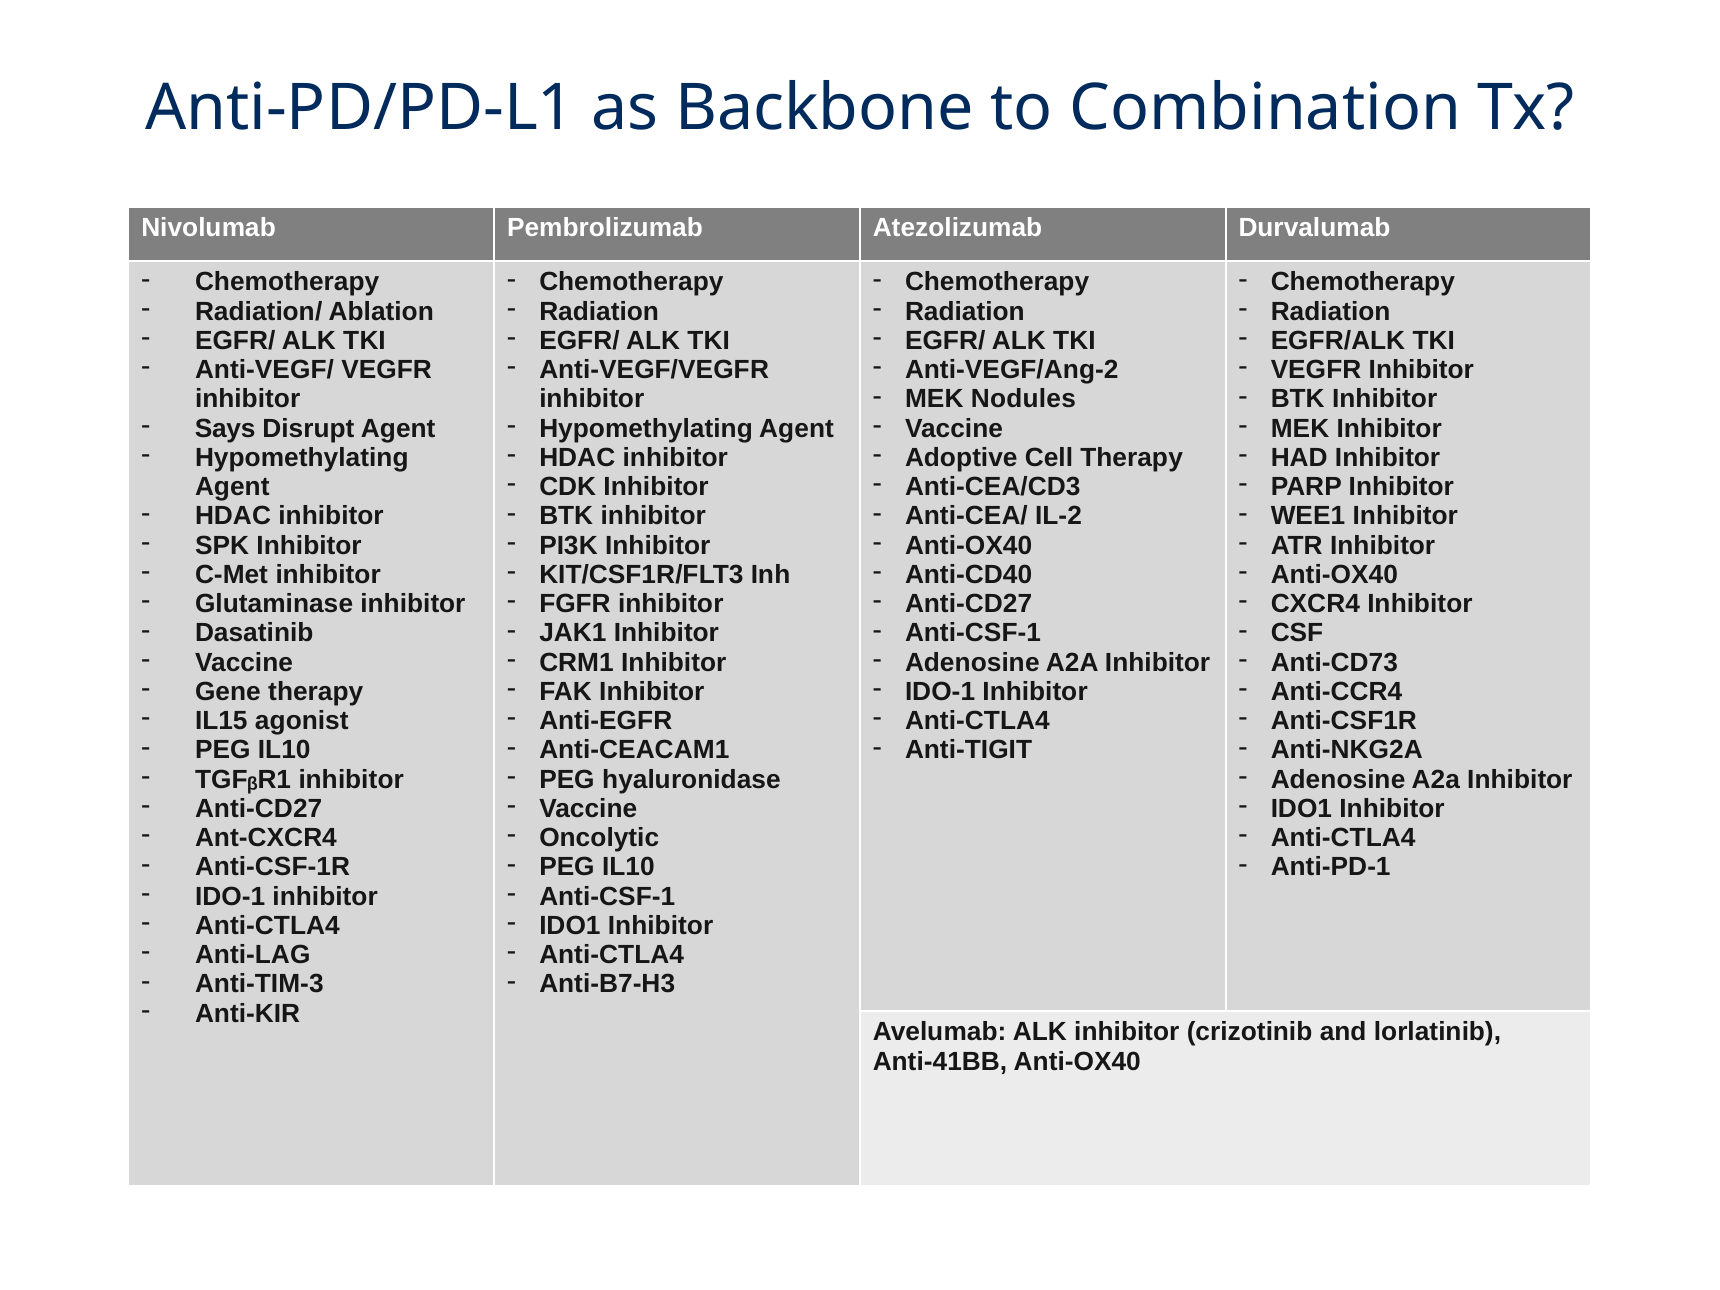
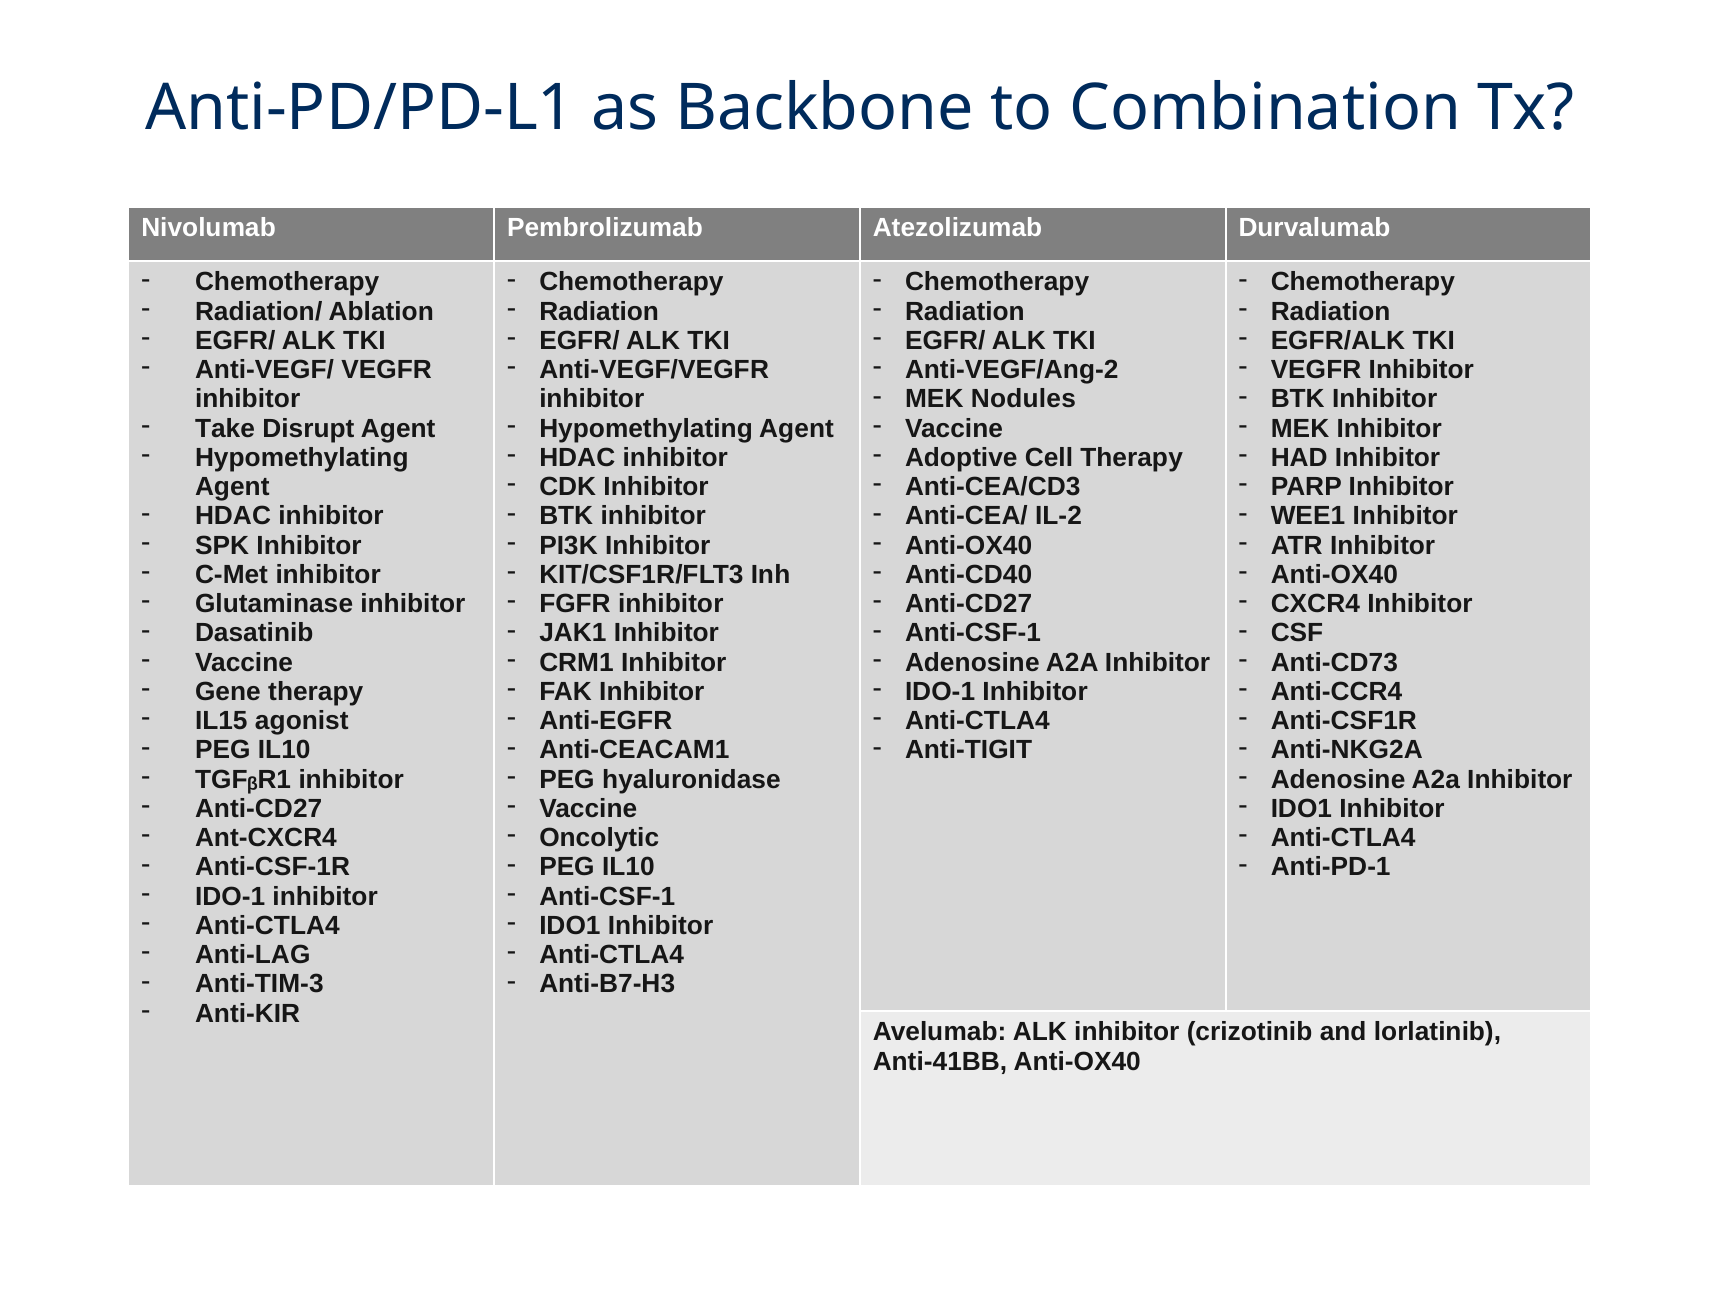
Says: Says -> Take
